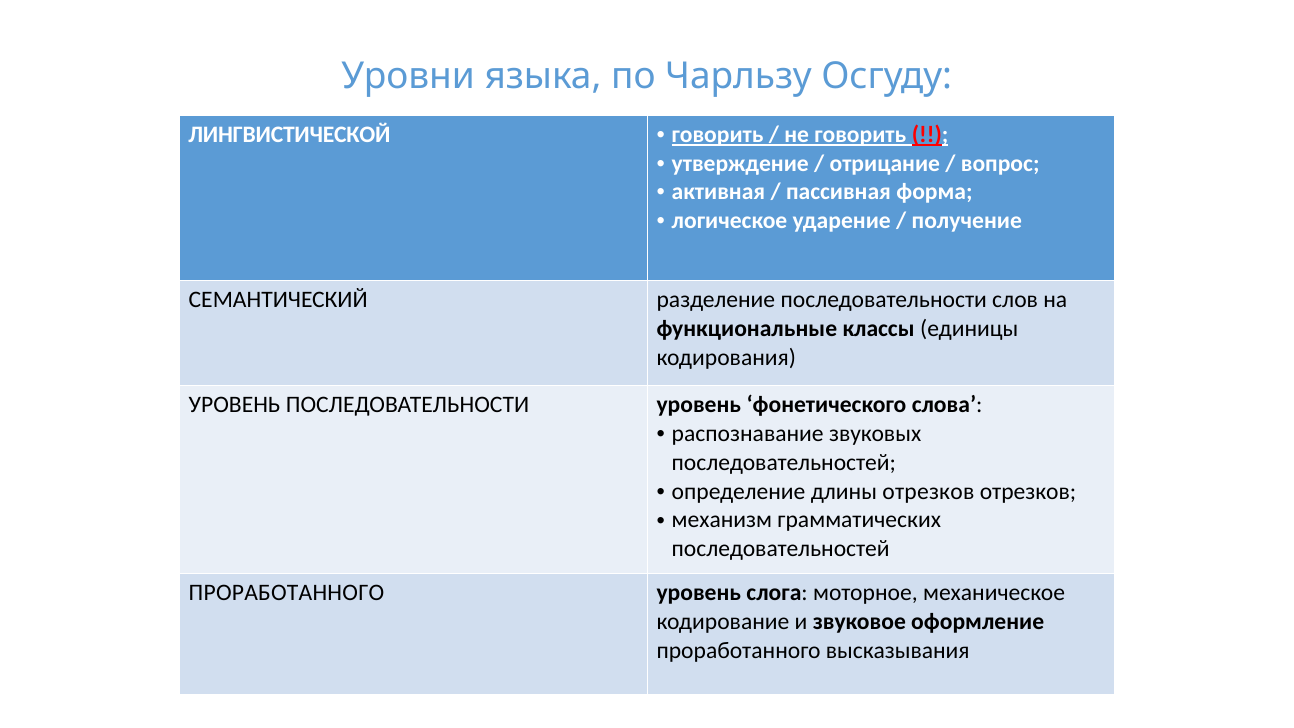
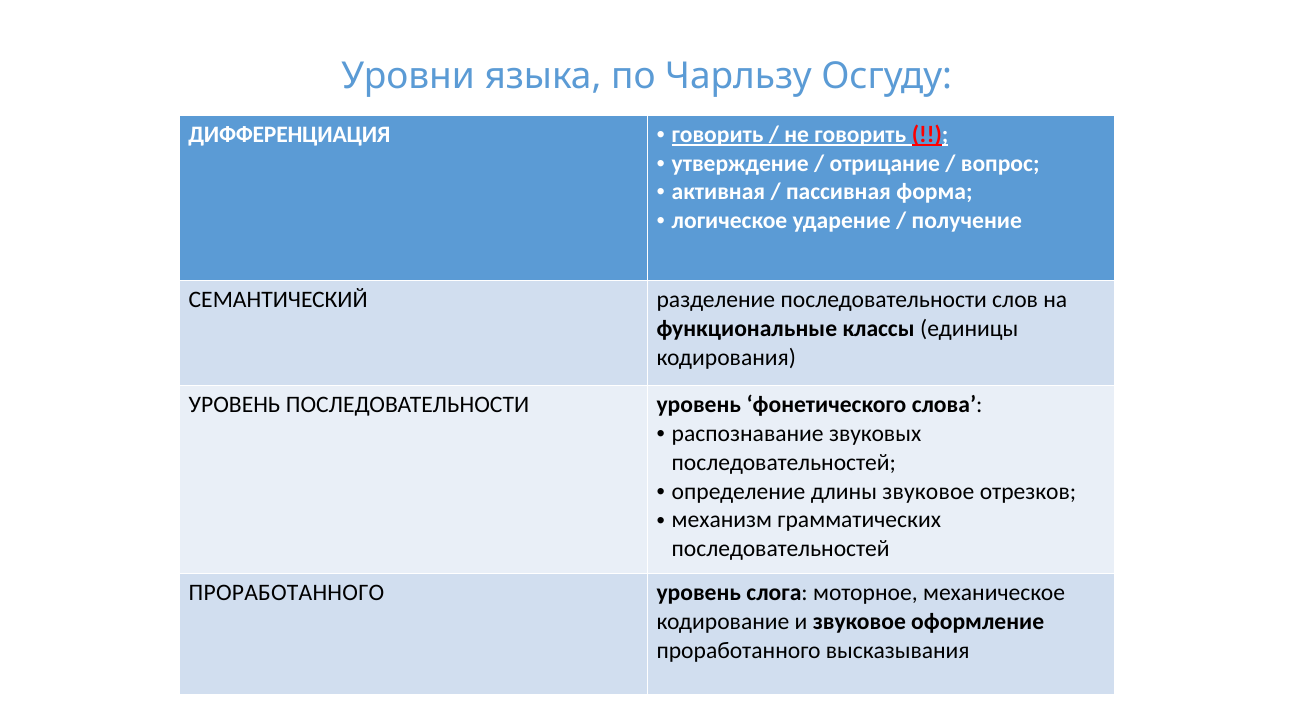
ЛИНГВИСТИЧЕСКОЙ: ЛИНГВИСТИЧЕСКОЙ -> ДИФФЕРЕНЦИАЦИЯ
длины отрезков: отрезков -> звуковое
